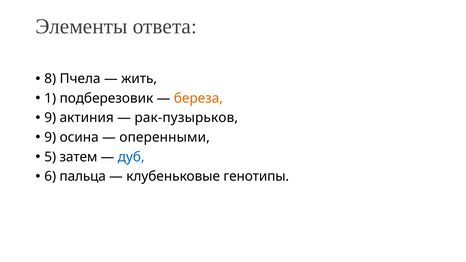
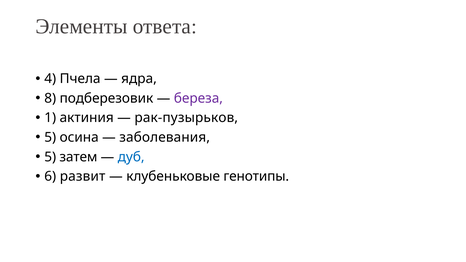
8: 8 -> 4
жить: жить -> ядра
1: 1 -> 8
береза colour: orange -> purple
9 at (50, 118): 9 -> 1
9 at (50, 137): 9 -> 5
оперенными: оперенными -> заболевания
пальца: пальца -> развит
